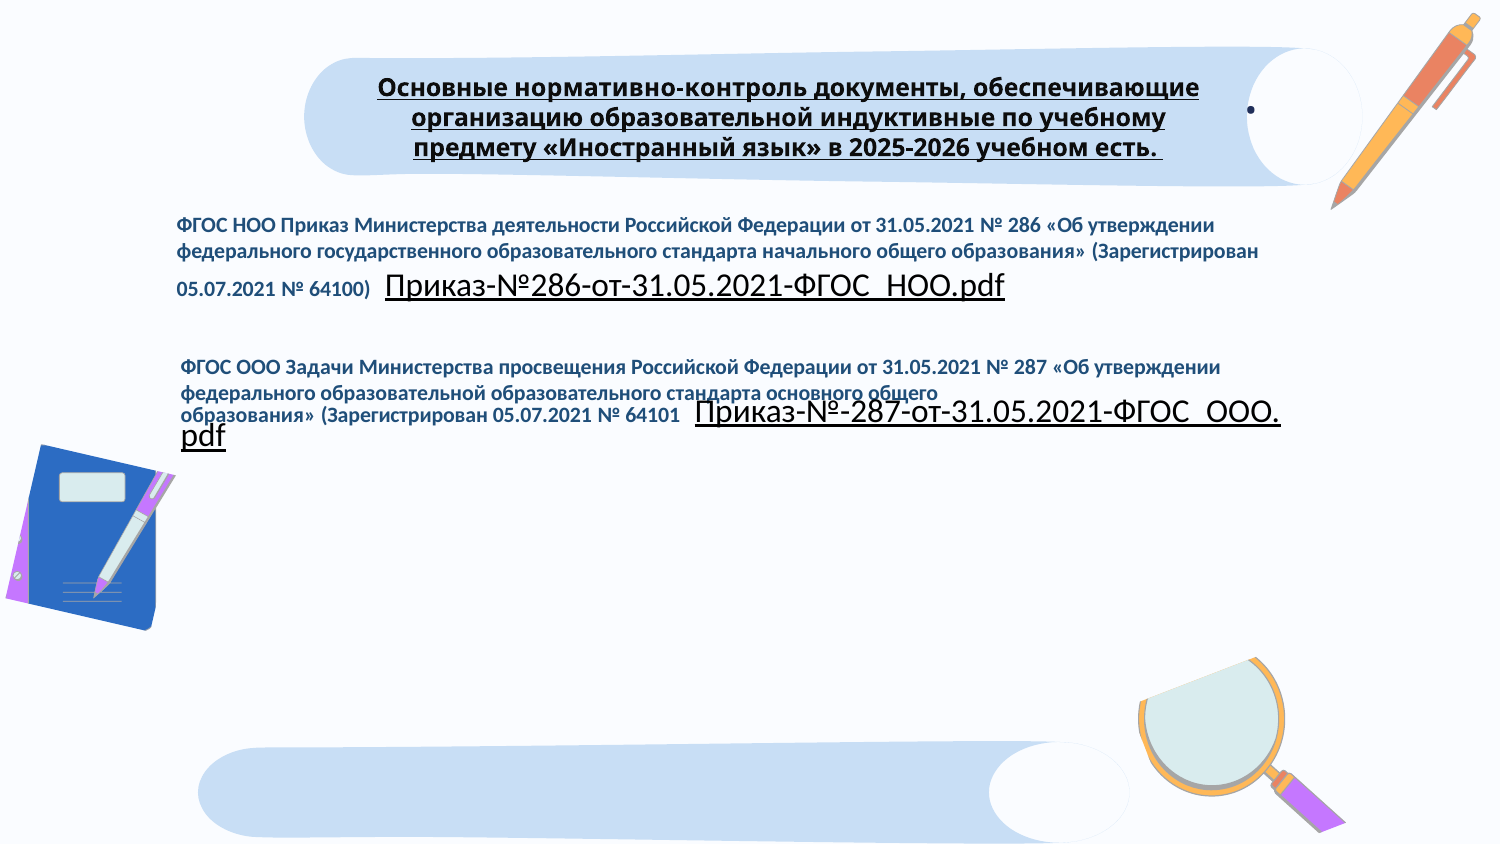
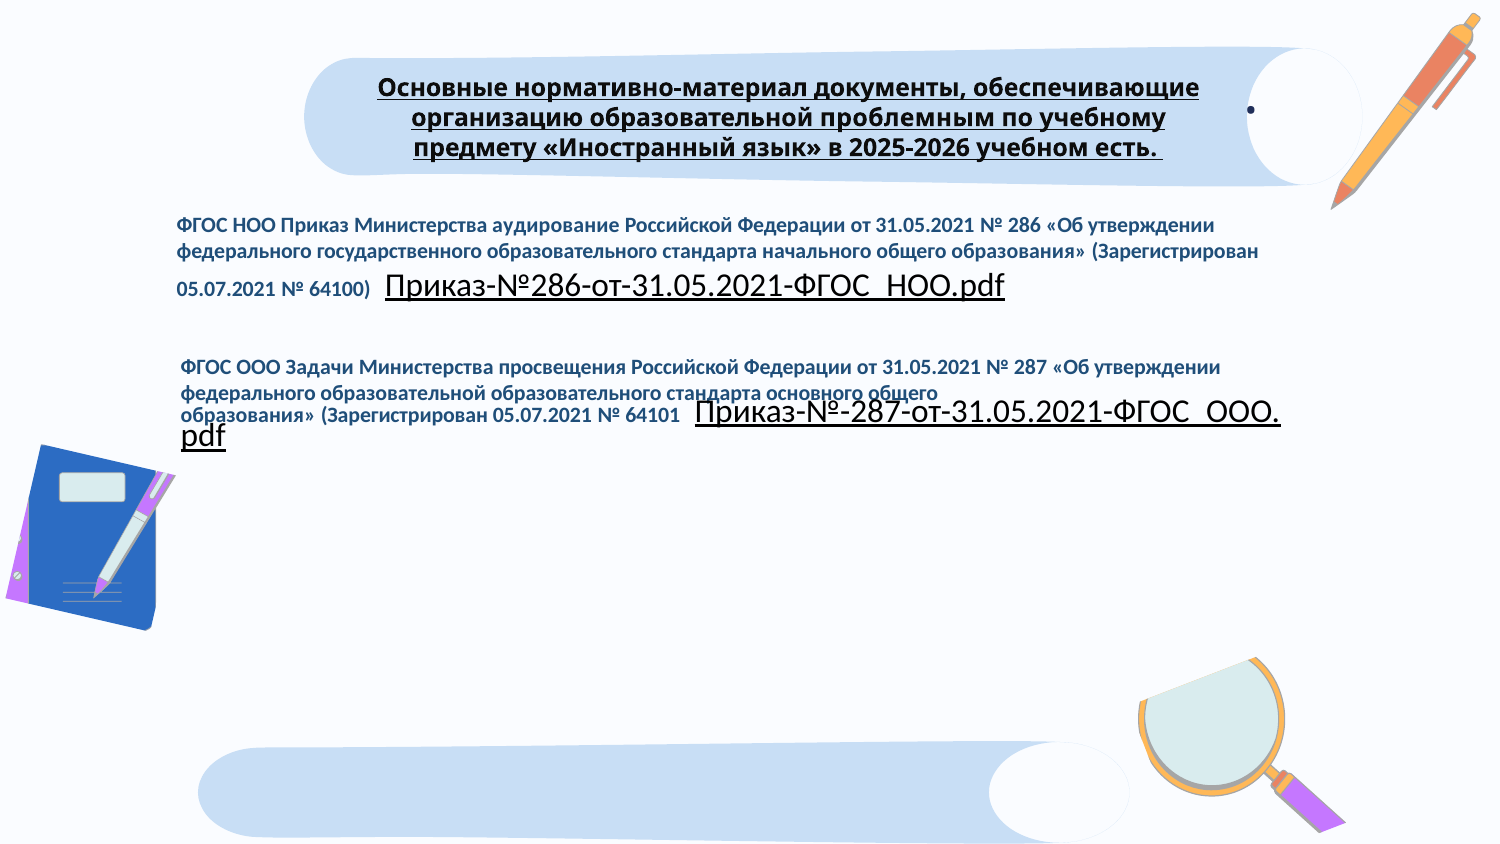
нормативно-контроль: нормативно-контроль -> нормативно-материал
индуктивные: индуктивные -> проблемным
деятельности: деятельности -> аудирование
